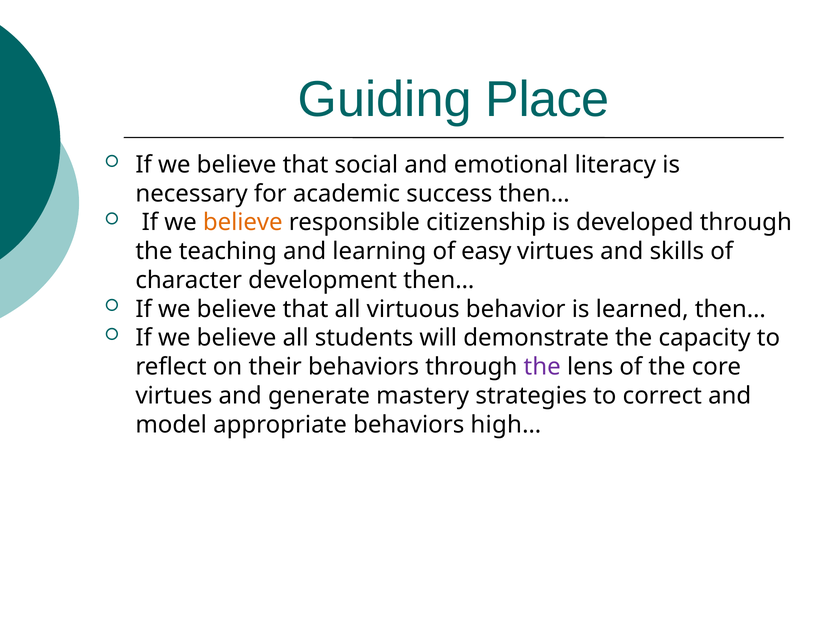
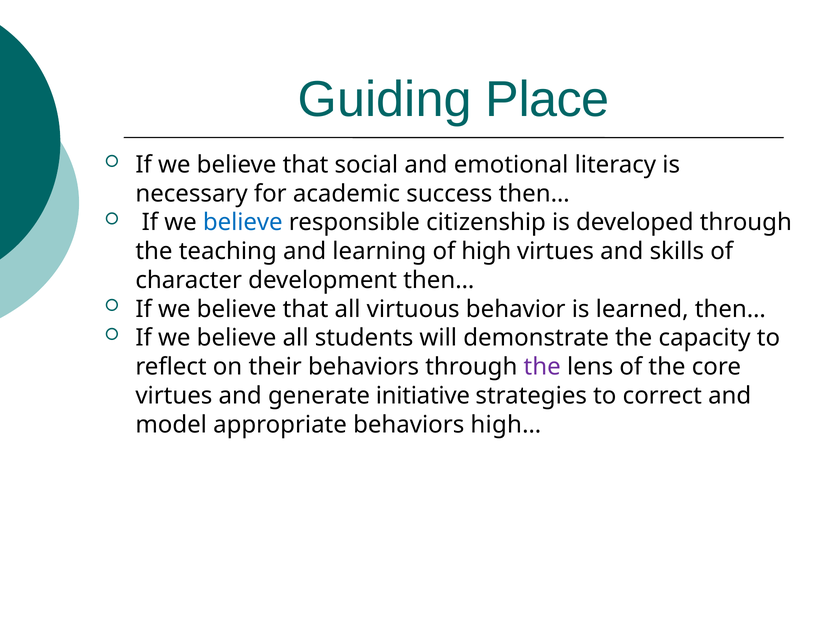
believe at (243, 222) colour: orange -> blue
easy: easy -> high
mastery: mastery -> initiative
